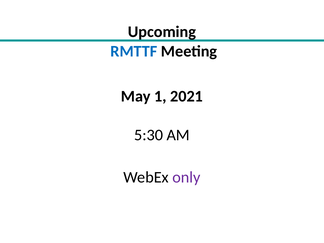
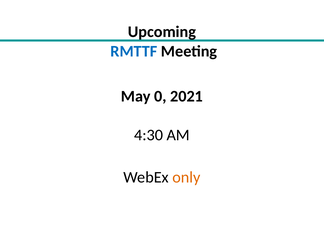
1: 1 -> 0
5:30: 5:30 -> 4:30
only colour: purple -> orange
